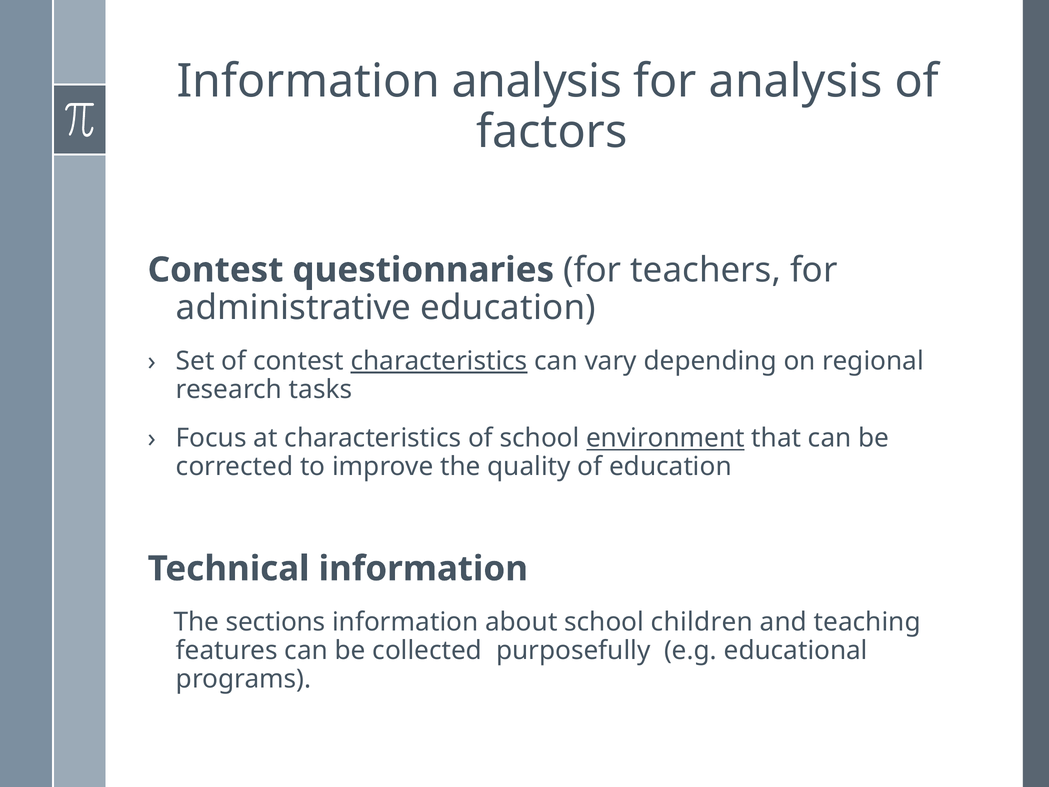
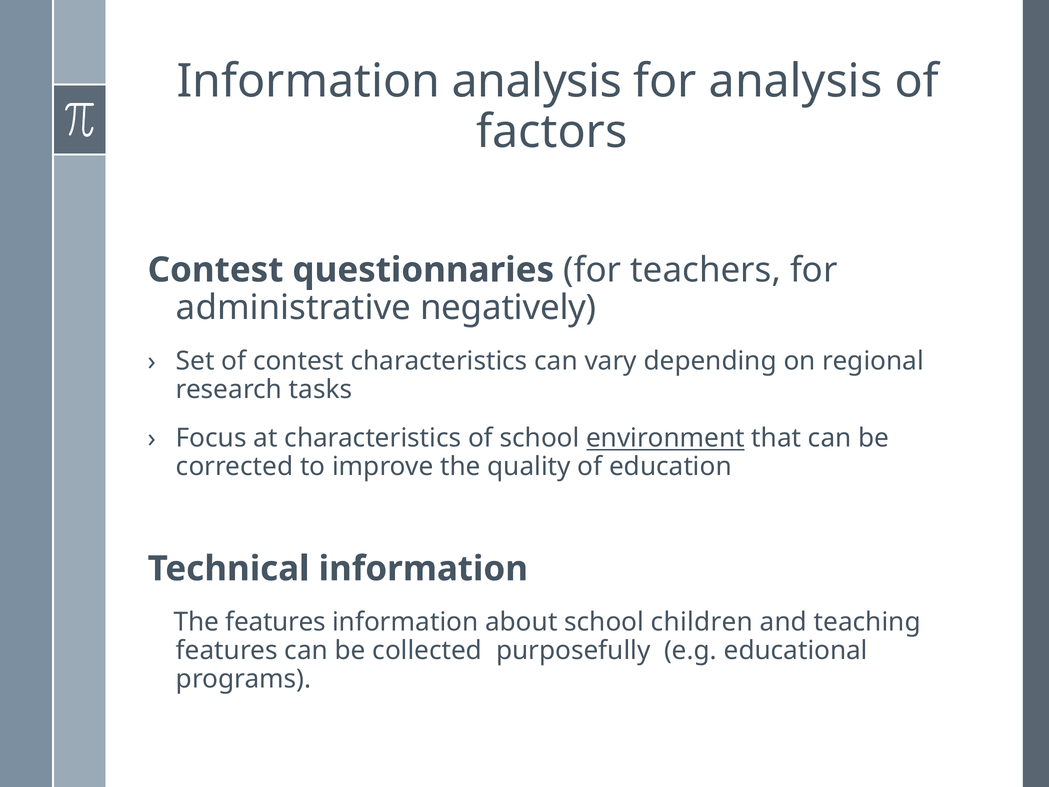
administrative education: education -> negatively
characteristics at (439, 361) underline: present -> none
The sections: sections -> features
